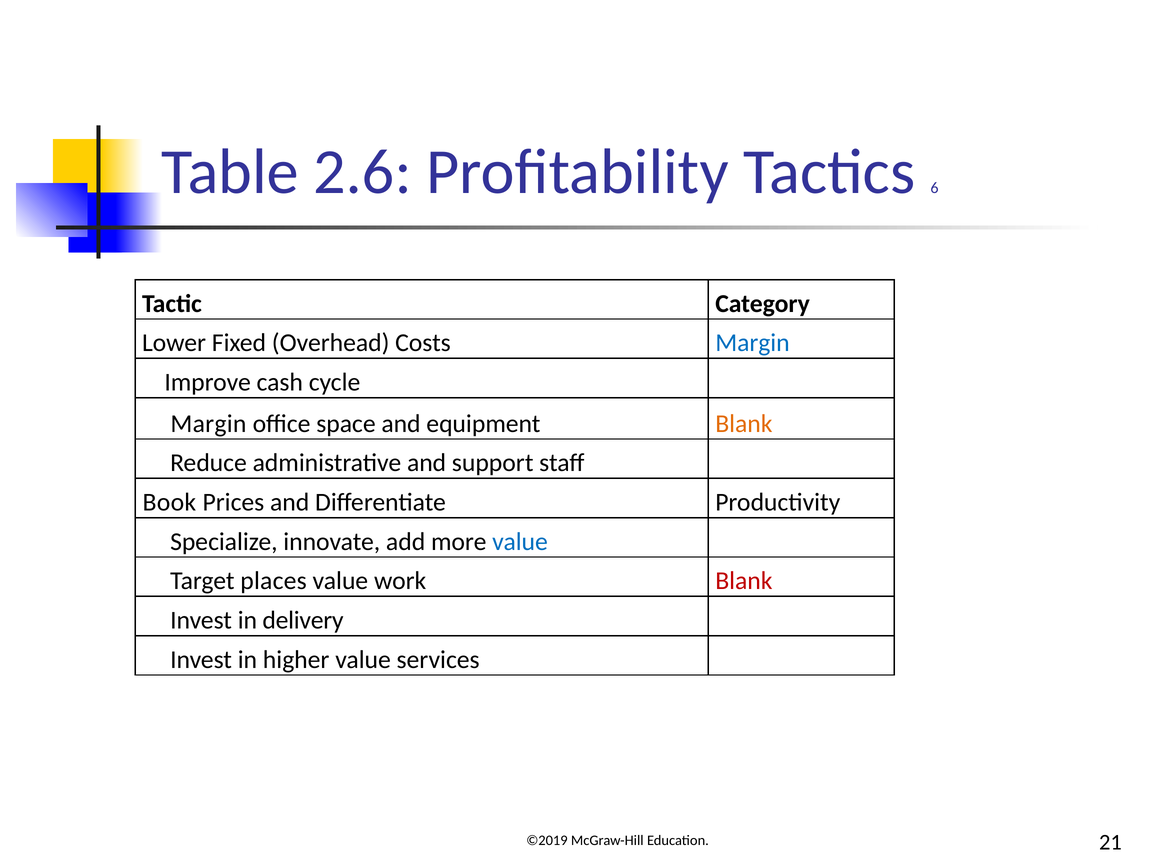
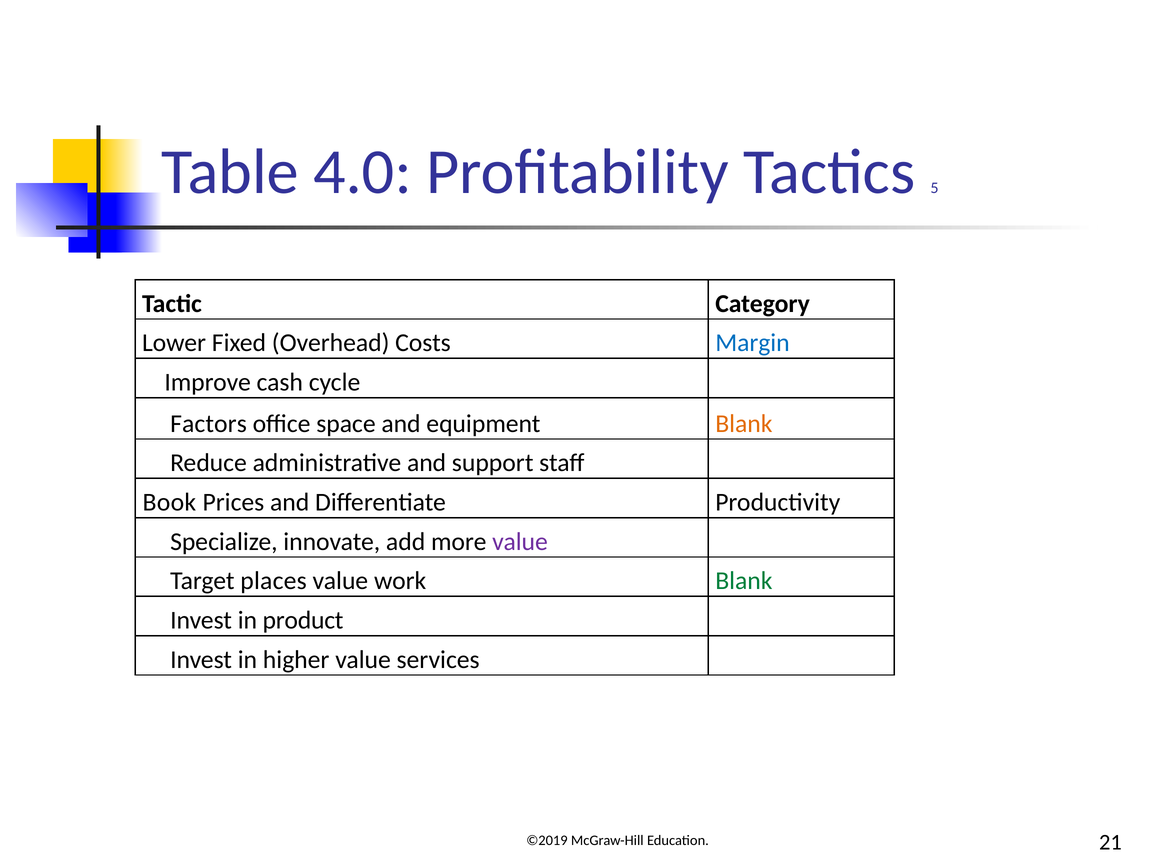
2.6: 2.6 -> 4.0
6: 6 -> 5
Margin at (208, 424): Margin -> Factors
value at (520, 542) colour: blue -> purple
Blank at (744, 581) colour: red -> green
delivery: delivery -> product
